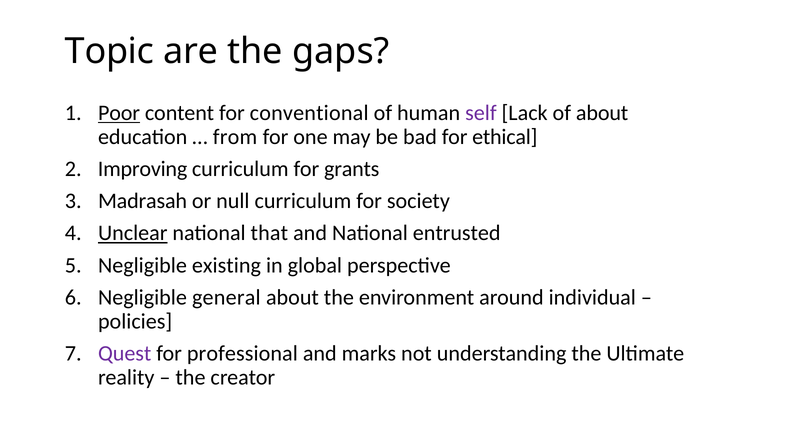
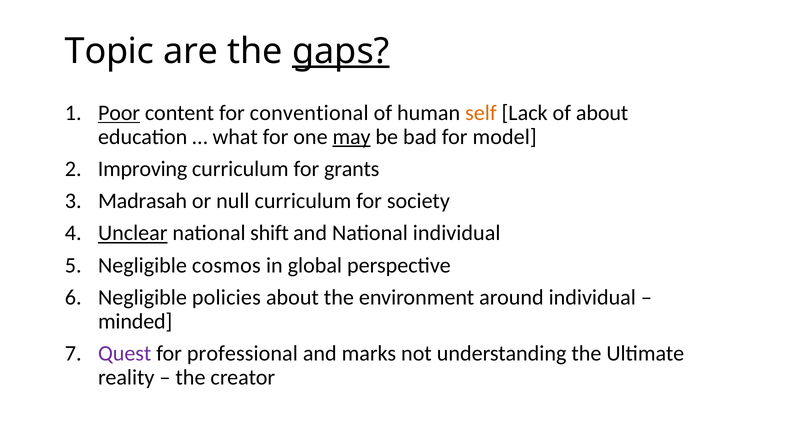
gaps underline: none -> present
self colour: purple -> orange
from: from -> what
may underline: none -> present
ethical: ethical -> model
that: that -> shift
National entrusted: entrusted -> individual
existing: existing -> cosmos
general: general -> policies
policies: policies -> minded
